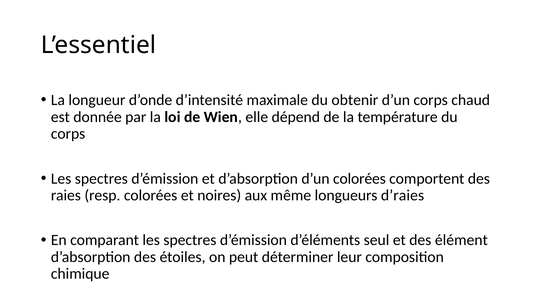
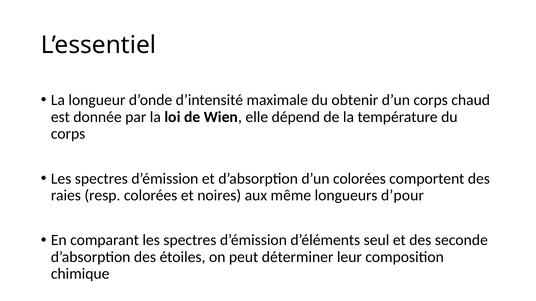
d’raies: d’raies -> d’pour
élément: élément -> seconde
